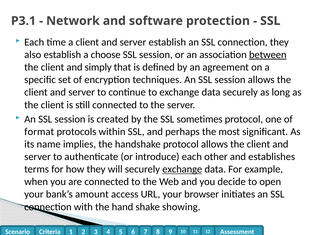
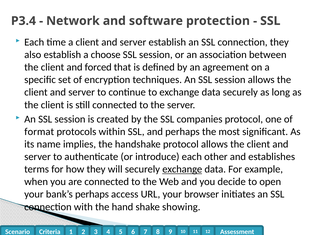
P3.1: P3.1 -> P3.4
between underline: present -> none
simply: simply -> forced
sometimes: sometimes -> companies
bank’s amount: amount -> perhaps
